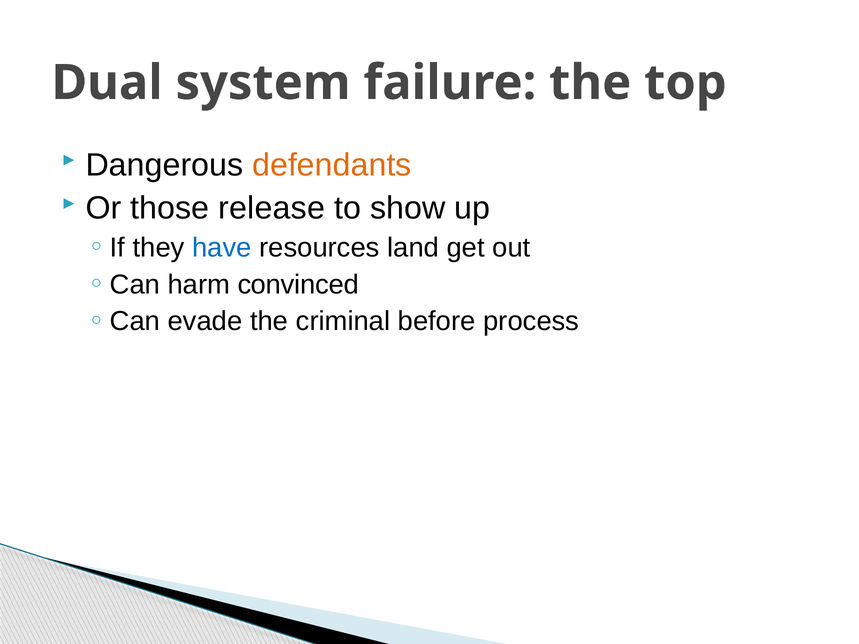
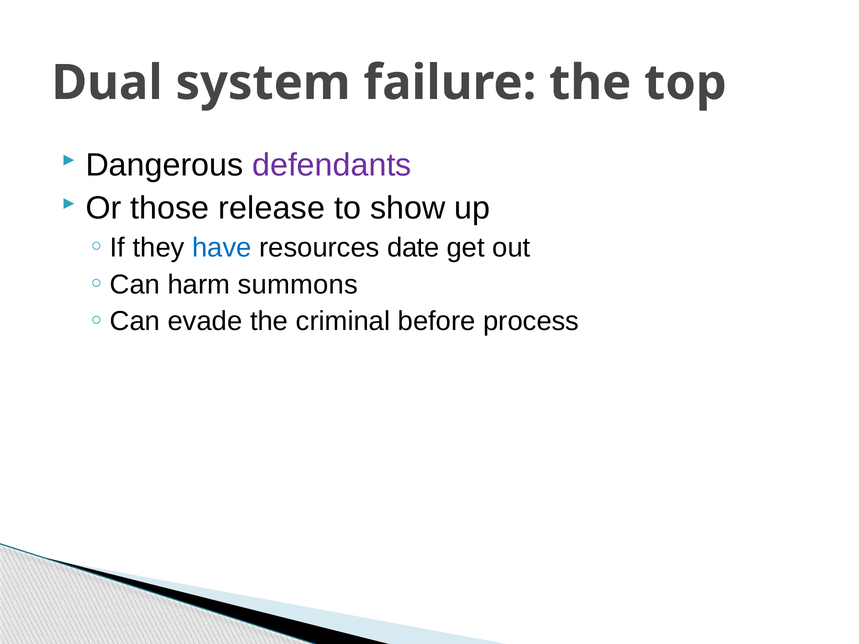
defendants colour: orange -> purple
land: land -> date
convinced: convinced -> summons
